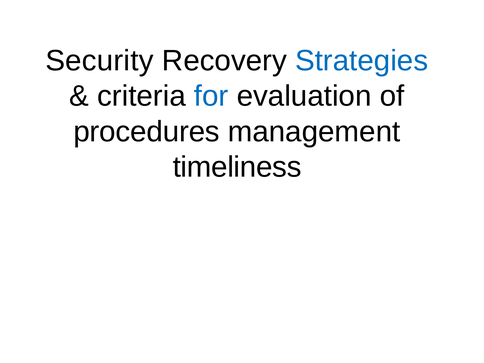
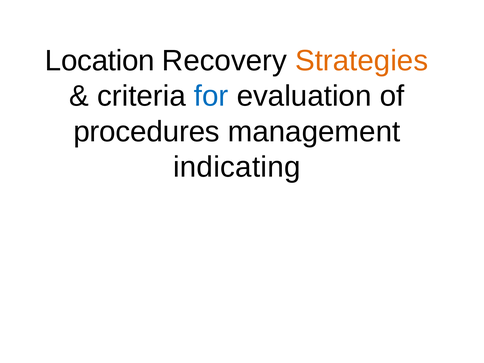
Security: Security -> Location
Strategies colour: blue -> orange
timeliness: timeliness -> indicating
